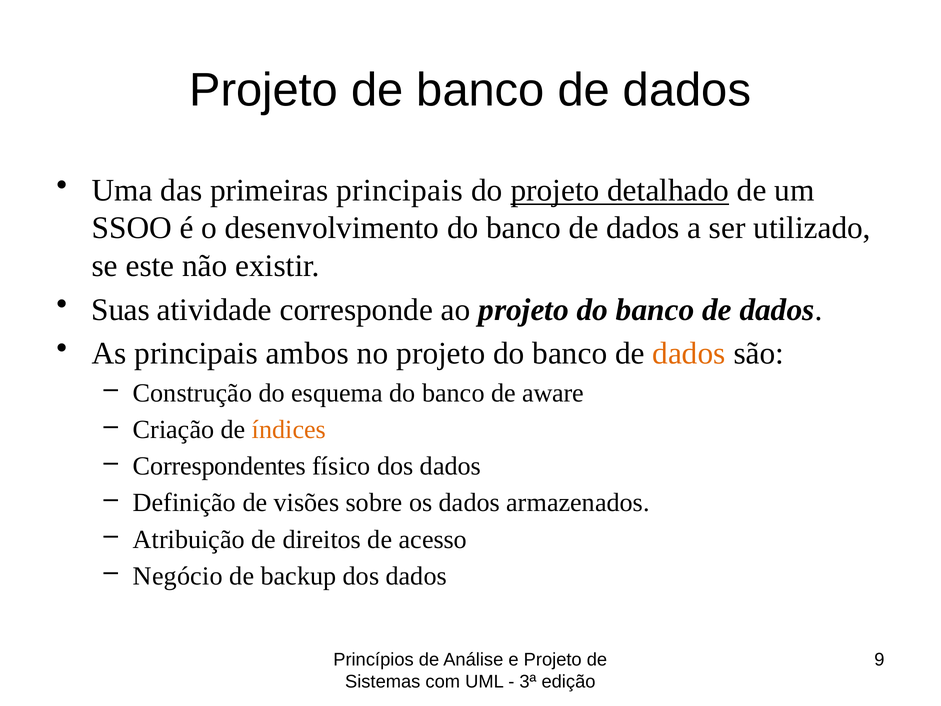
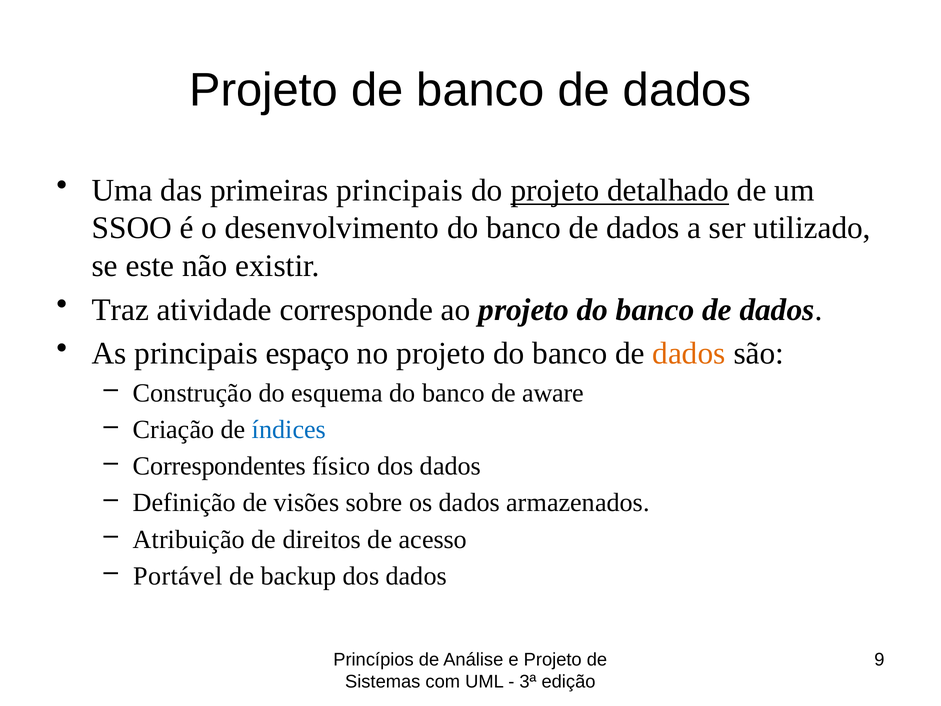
Suas: Suas -> Traz
ambos: ambos -> espaço
índices colour: orange -> blue
Negócio: Negócio -> Portável
